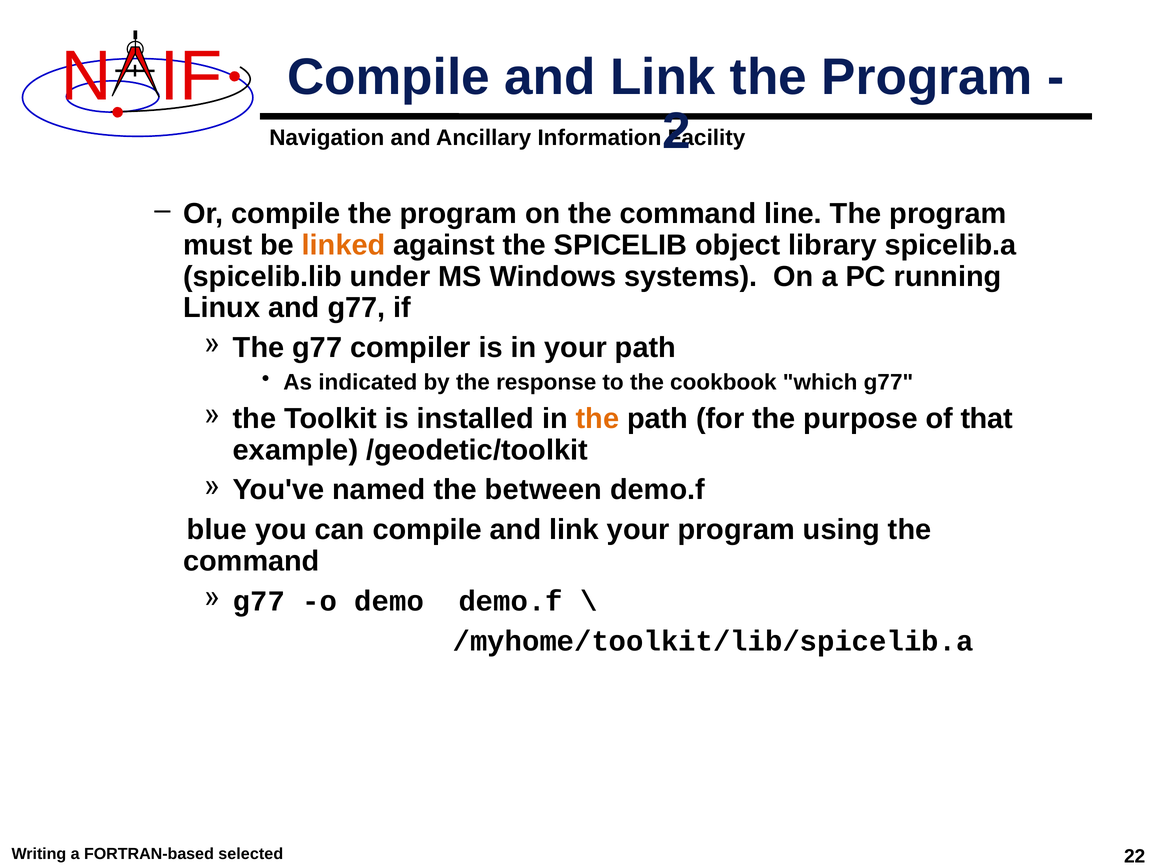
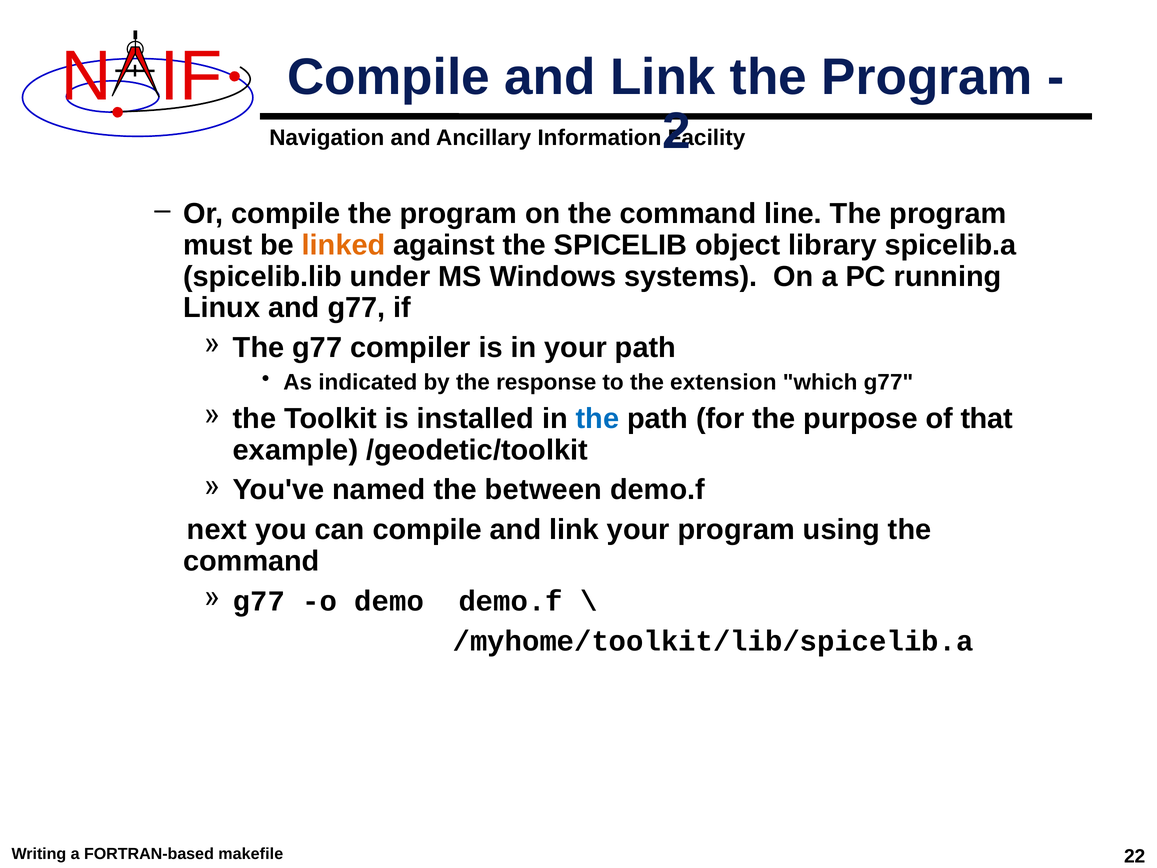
cookbook: cookbook -> extension
the at (597, 419) colour: orange -> blue
blue: blue -> next
selected: selected -> makefile
